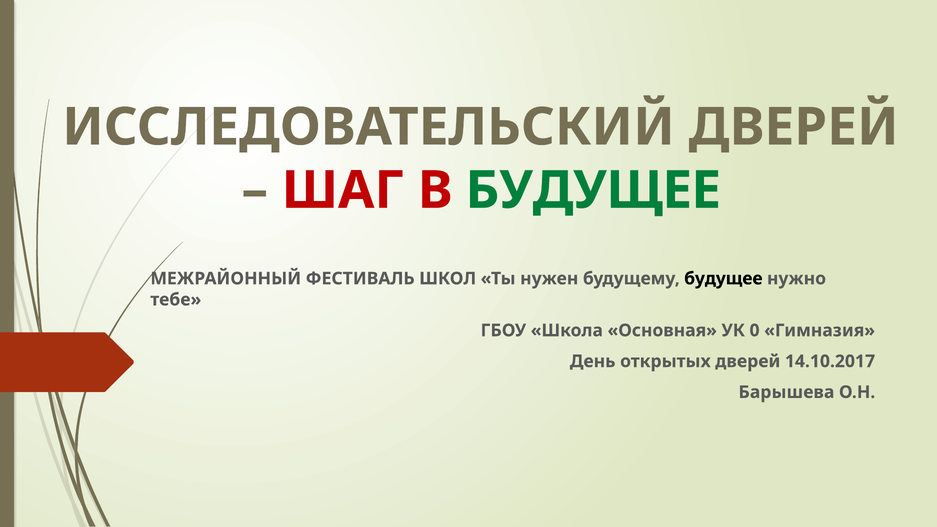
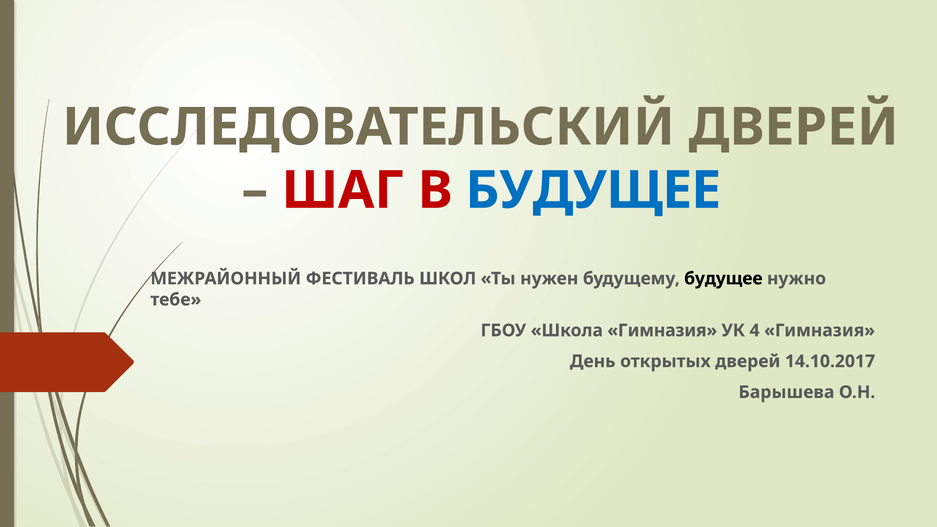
БУДУЩЕЕ at (593, 190) colour: green -> blue
Школа Основная: Основная -> Гимназия
0: 0 -> 4
